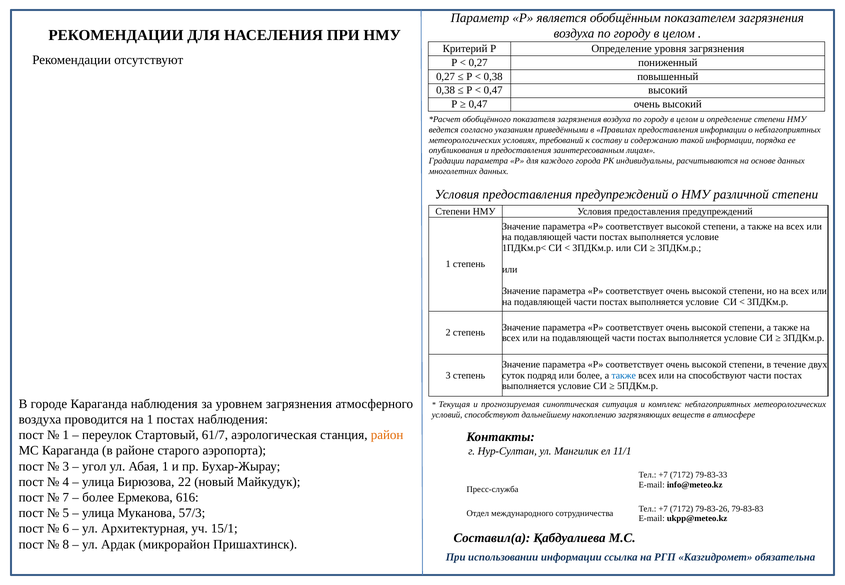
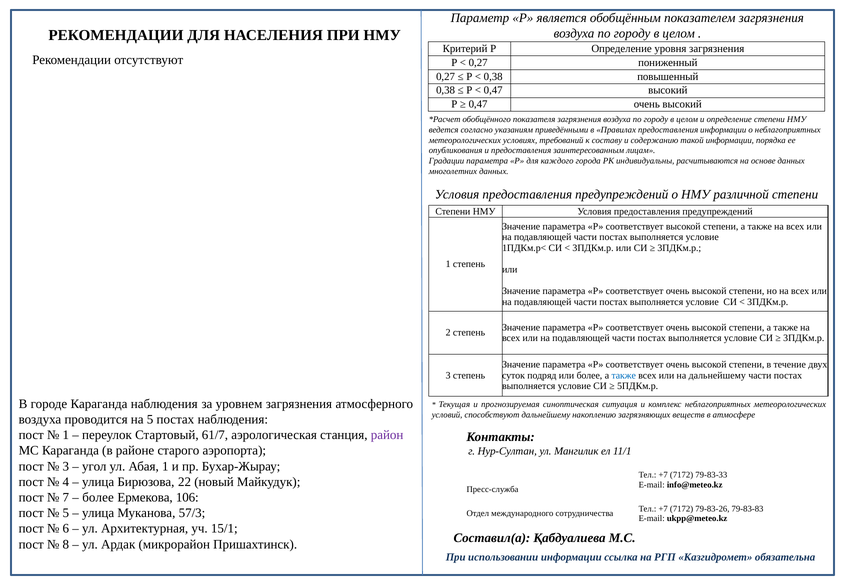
на способствуют: способствуют -> дальнейшему
на 1: 1 -> 5
район colour: orange -> purple
616: 616 -> 106
